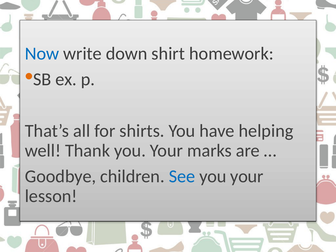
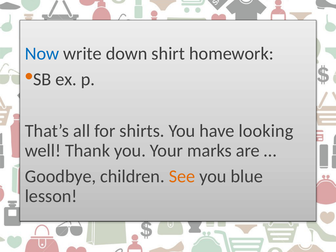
helping: helping -> looking
See colour: blue -> orange
your at (247, 176): your -> blue
